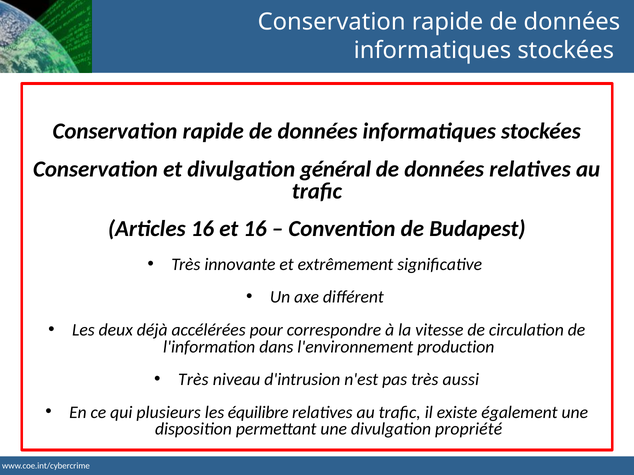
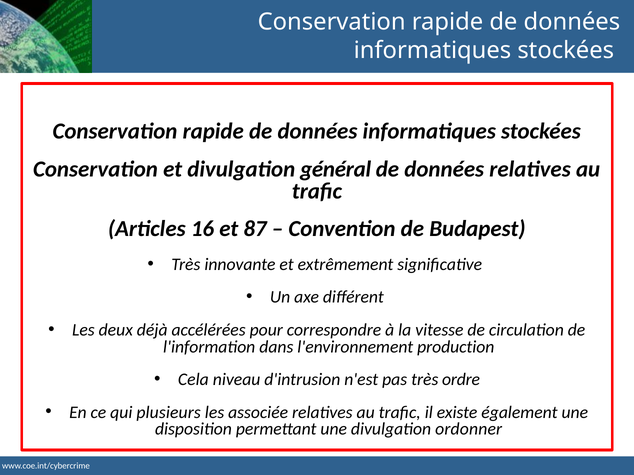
et 16: 16 -> 87
Très at (193, 380): Très -> Cela
aussi: aussi -> ordre
équilibre: équilibre -> associée
propriété: propriété -> ordonner
